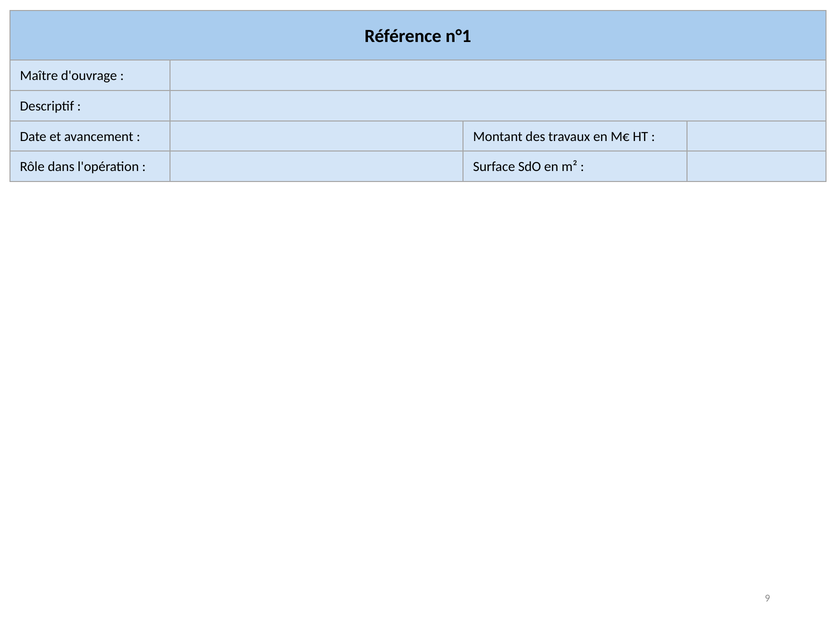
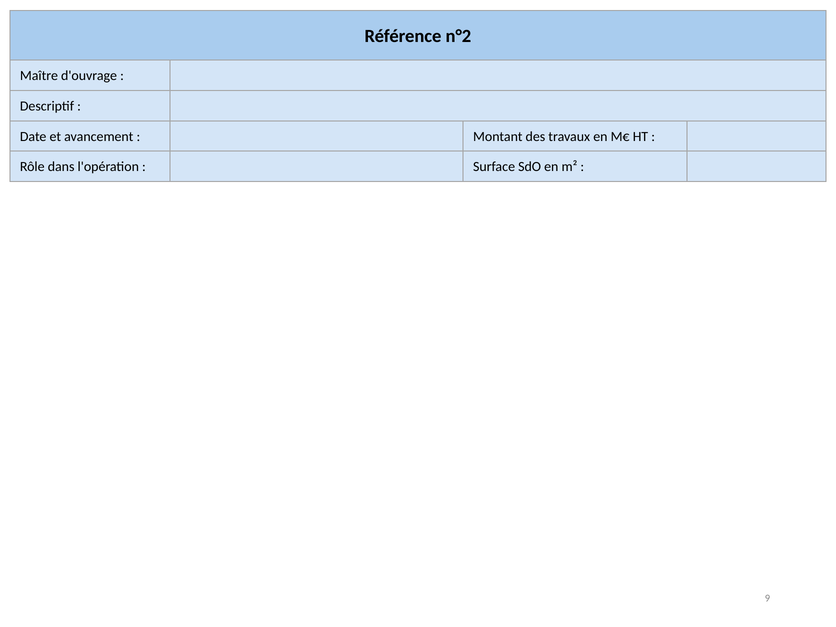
n°1: n°1 -> n°2
